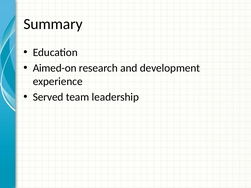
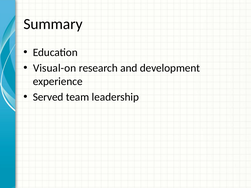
Aimed-on: Aimed-on -> Visual-on
